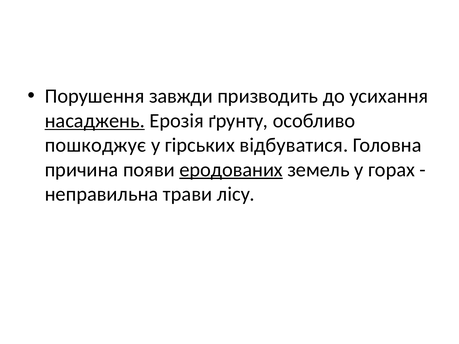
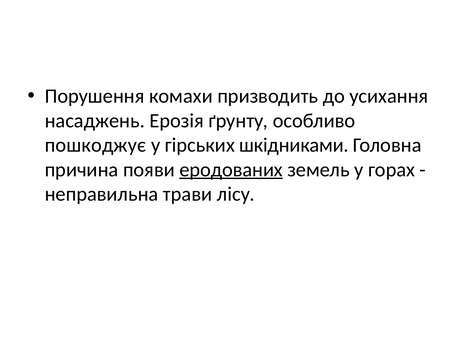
завжди: завжди -> комахи
насаджень underline: present -> none
відбуватися: відбуватися -> шкідниками
